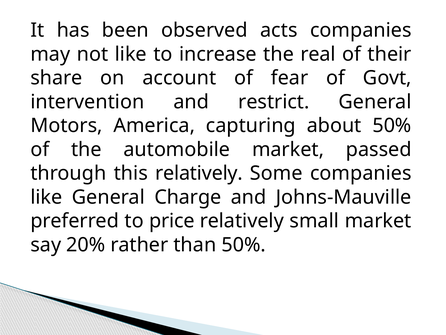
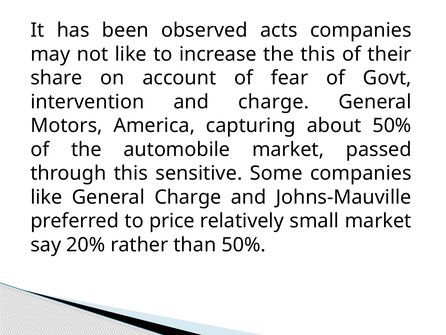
the real: real -> this
and restrict: restrict -> charge
this relatively: relatively -> sensitive
